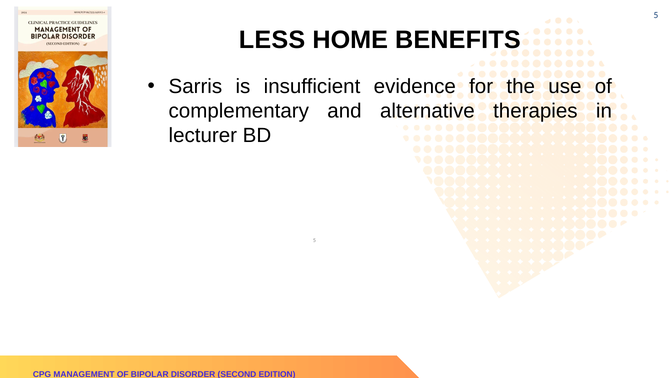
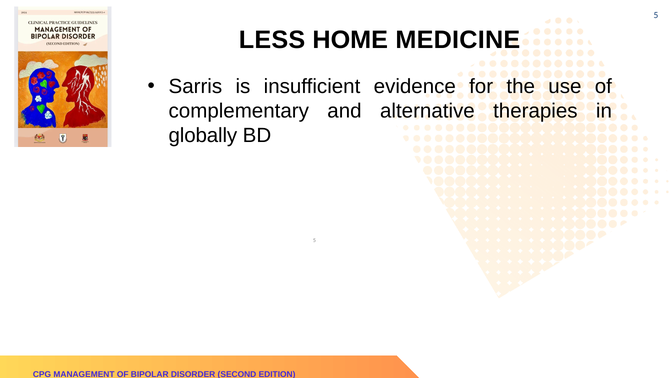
BENEFITS: BENEFITS -> MEDICINE
lecturer: lecturer -> globally
